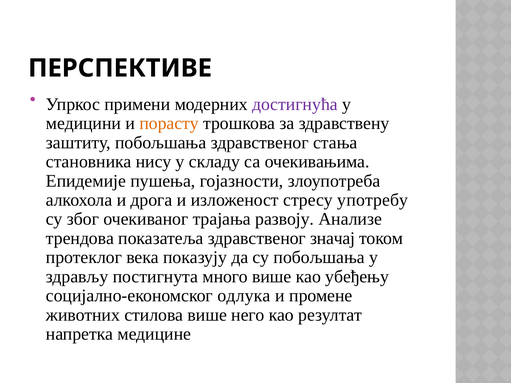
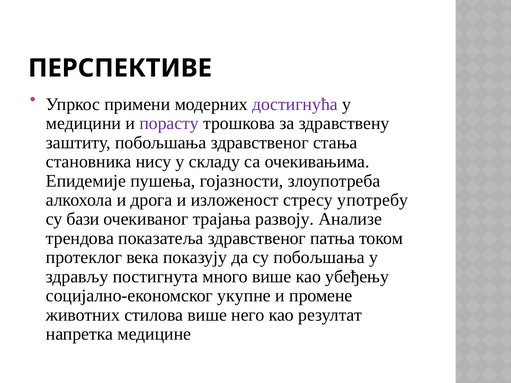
порасту colour: orange -> purple
због: због -> бази
значај: значај -> патња
одлука: одлука -> укупне
